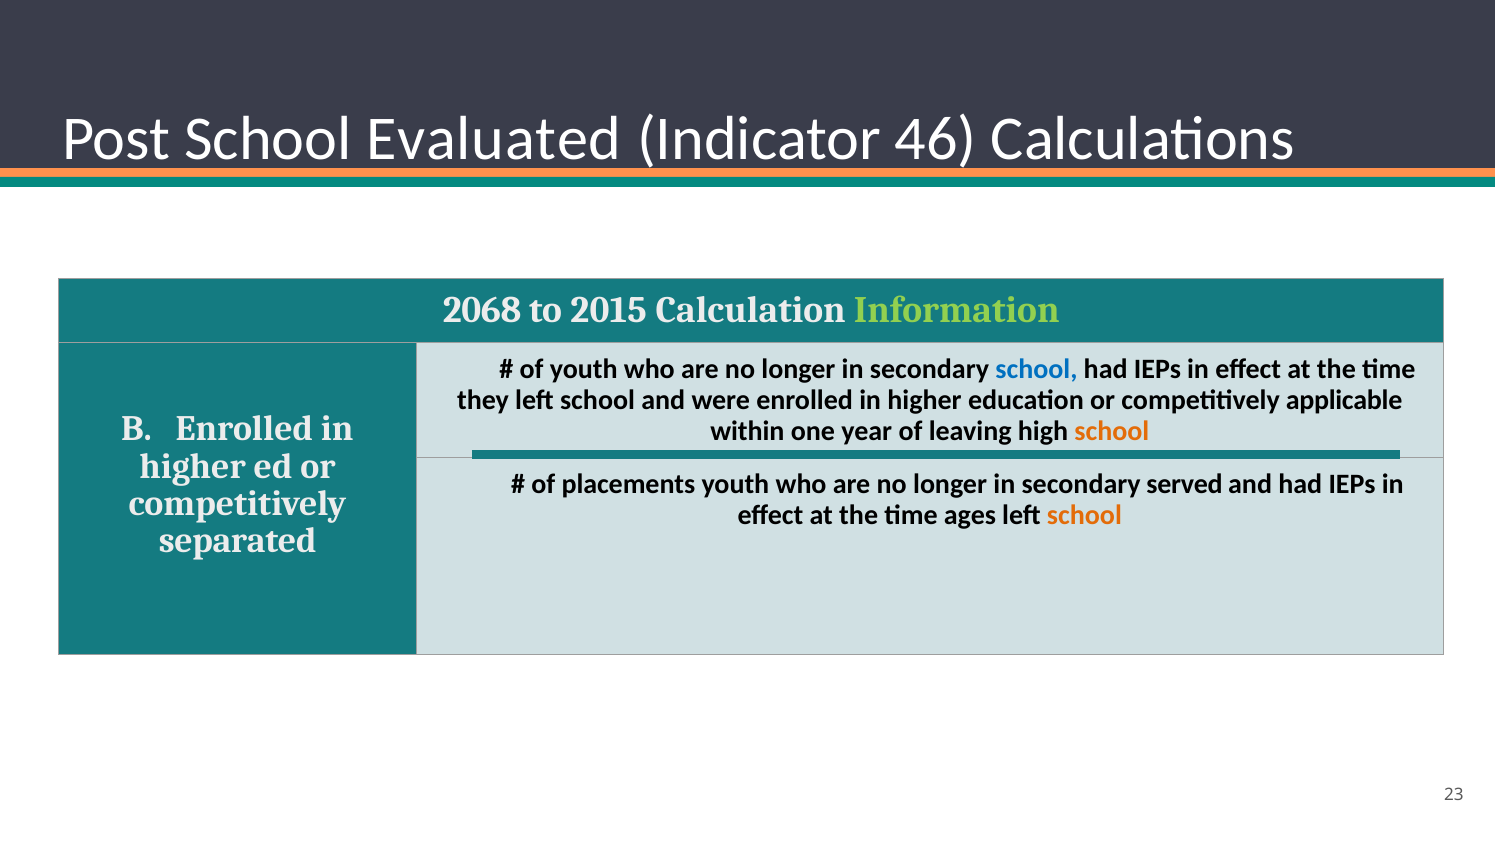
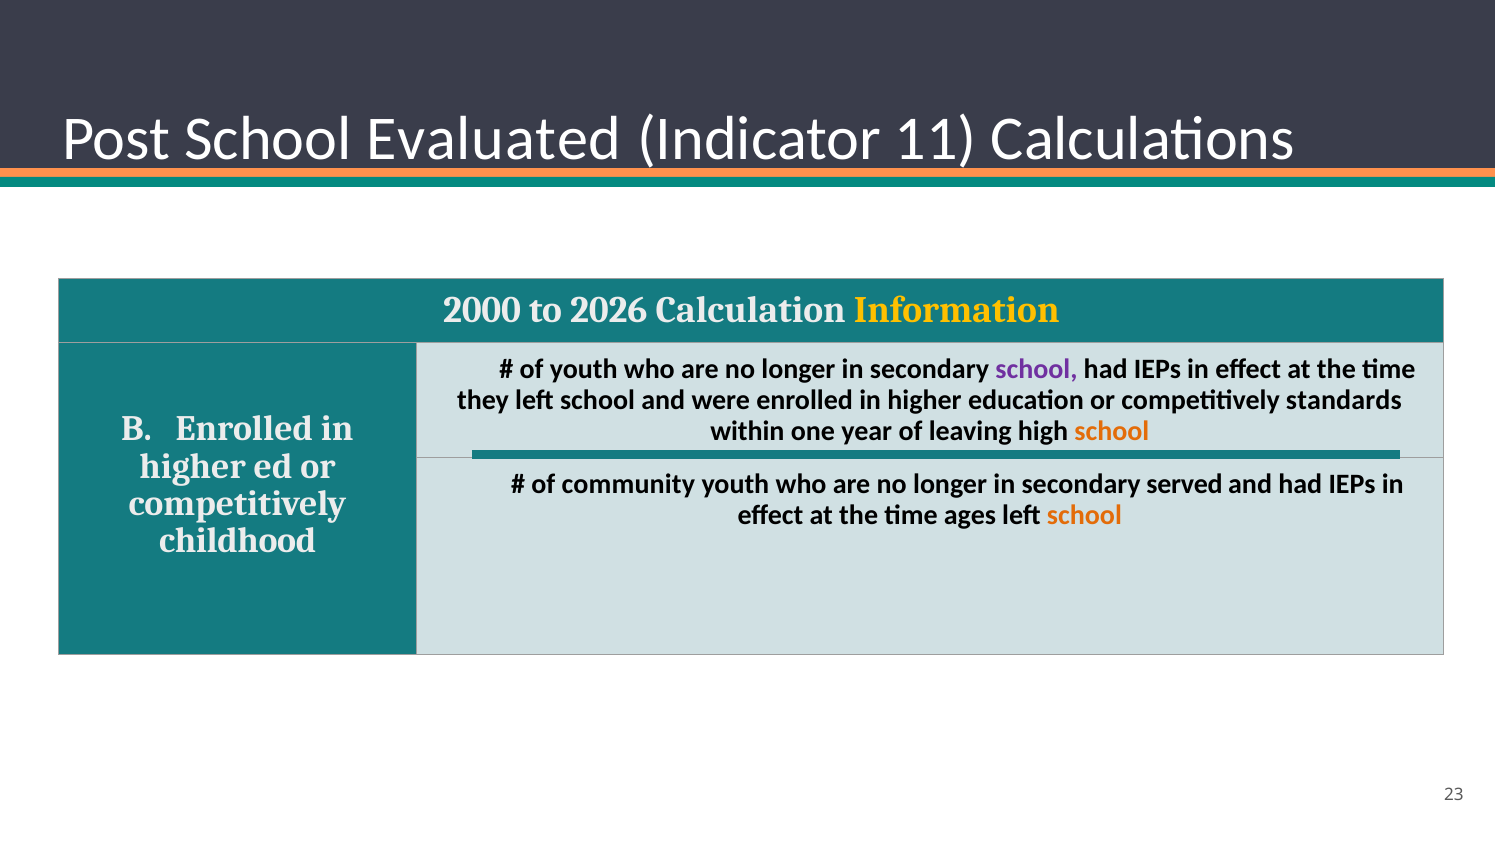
46: 46 -> 11
2068: 2068 -> 2000
2015: 2015 -> 2026
Information colour: light green -> yellow
school at (1036, 369) colour: blue -> purple
applicable: applicable -> standards
placements: placements -> community
separated: separated -> childhood
